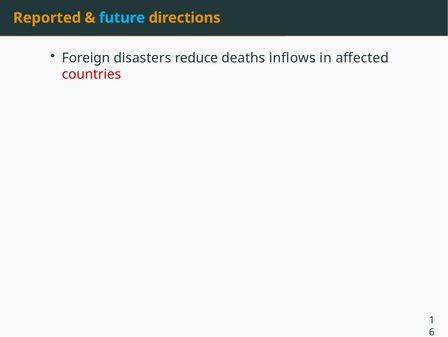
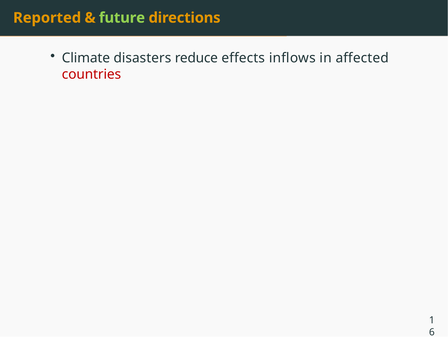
future colour: light blue -> light green
Foreign: Foreign -> Climate
deaths: deaths -> effects
